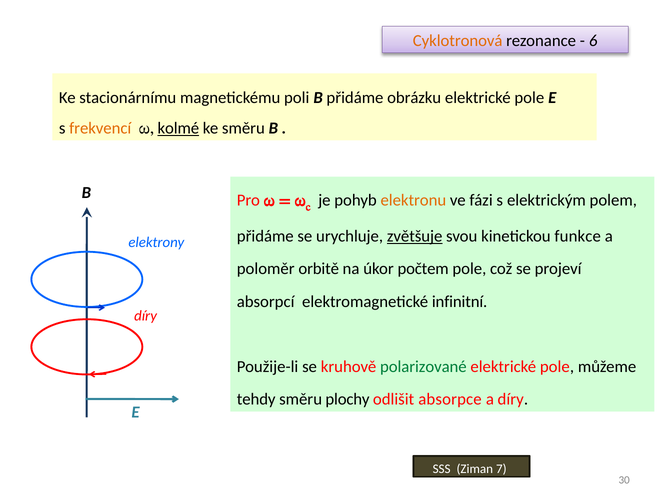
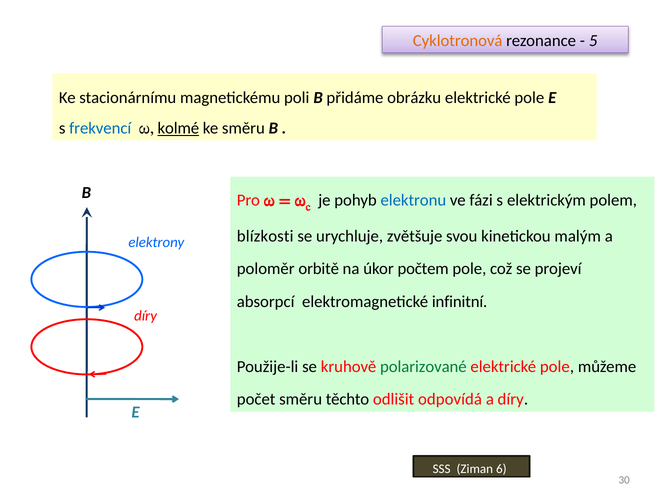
6: 6 -> 5
frekvencí colour: orange -> blue
elektronu colour: orange -> blue
přidáme at (265, 236): přidáme -> blízkosti
zvětšuje underline: present -> none
funkce: funkce -> malým
tehdy: tehdy -> počet
plochy: plochy -> těchto
absorpce: absorpce -> odpovídá
7: 7 -> 6
